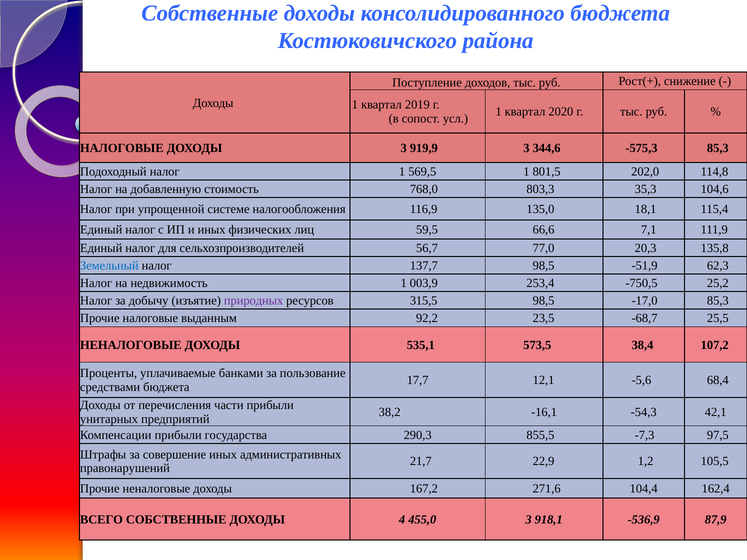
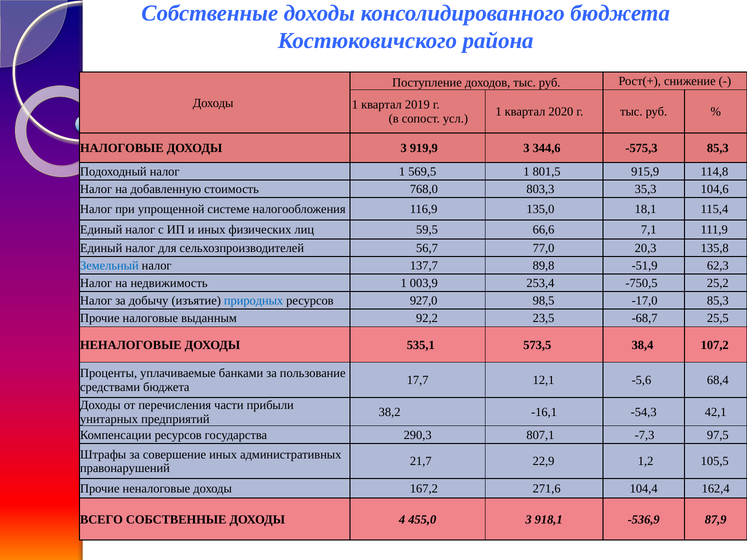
202,0: 202,0 -> 915,9
137,7 98,5: 98,5 -> 89,8
природных colour: purple -> blue
315,5: 315,5 -> 927,0
Компенсации прибыли: прибыли -> ресурсов
855,5: 855,5 -> 807,1
